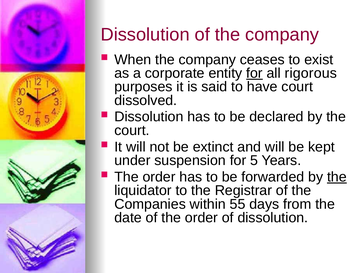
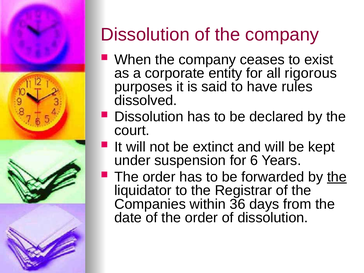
for at (254, 73) underline: present -> none
have court: court -> rules
5: 5 -> 6
55: 55 -> 36
